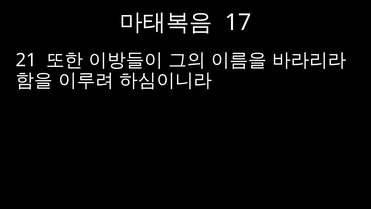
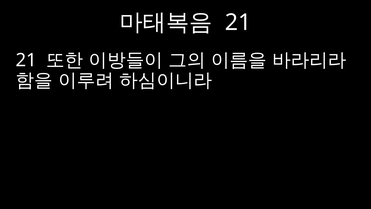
17 at (238, 22): 17 -> 21
